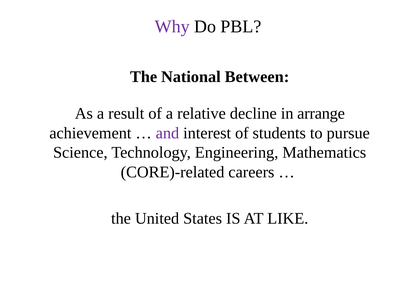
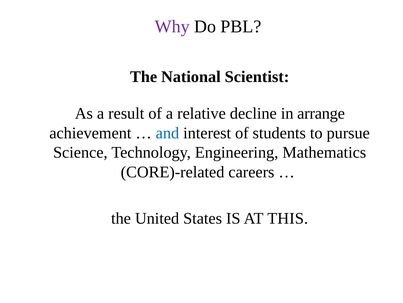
Between: Between -> Scientist
and colour: purple -> blue
LIKE: LIKE -> THIS
